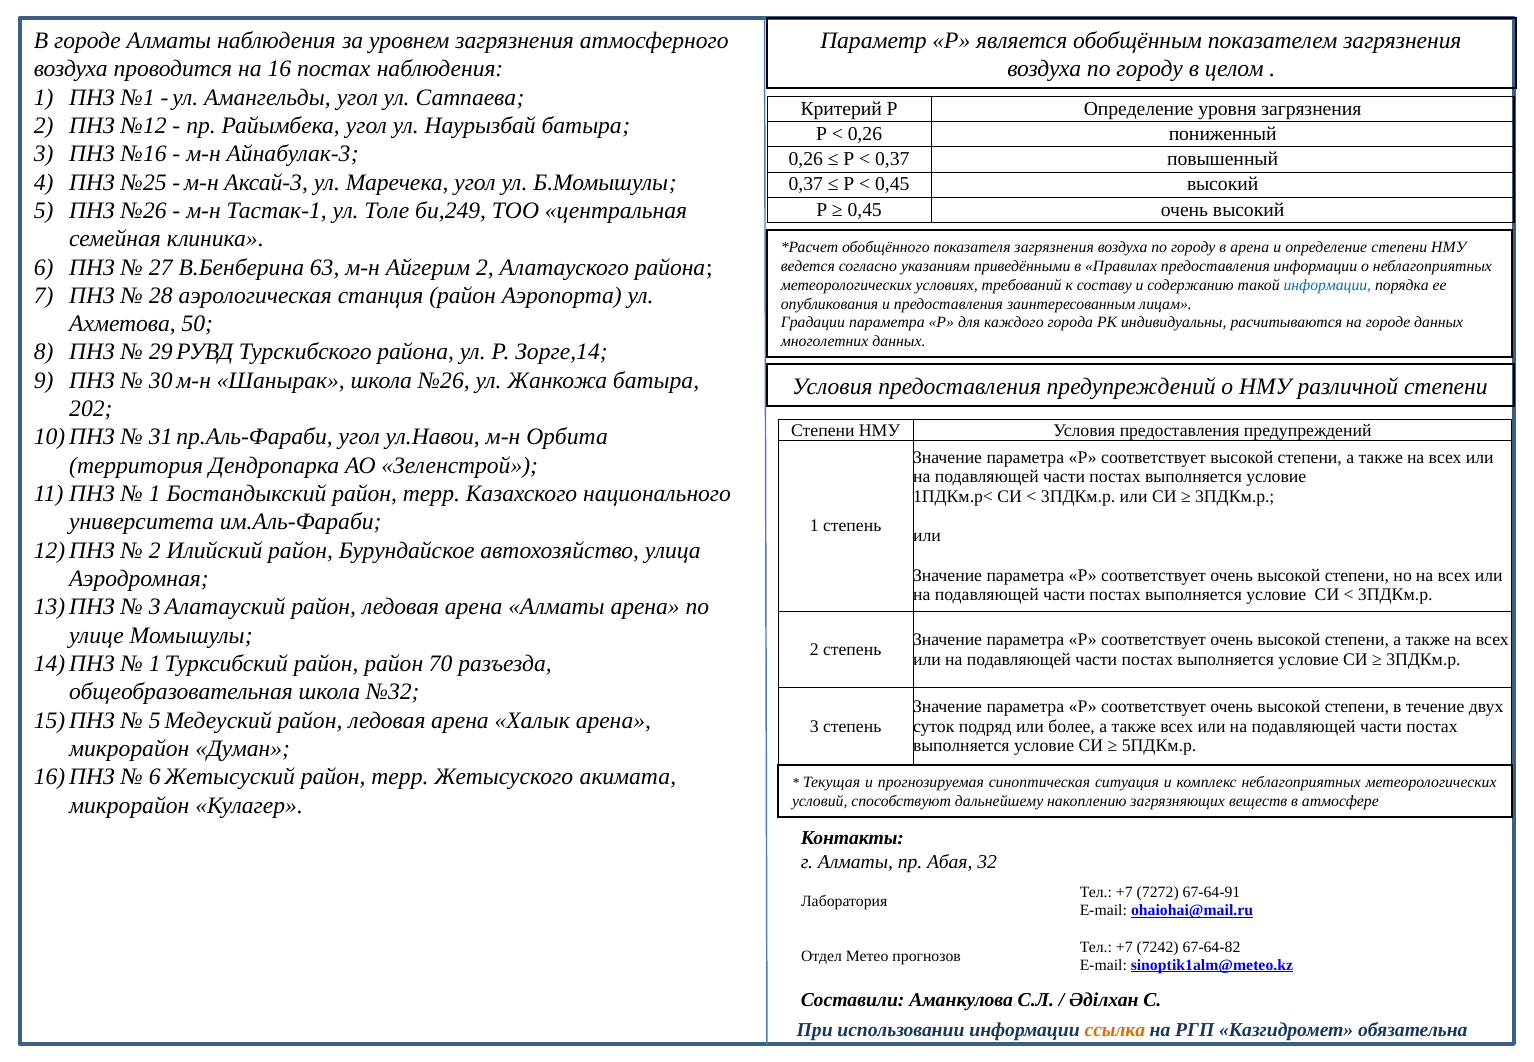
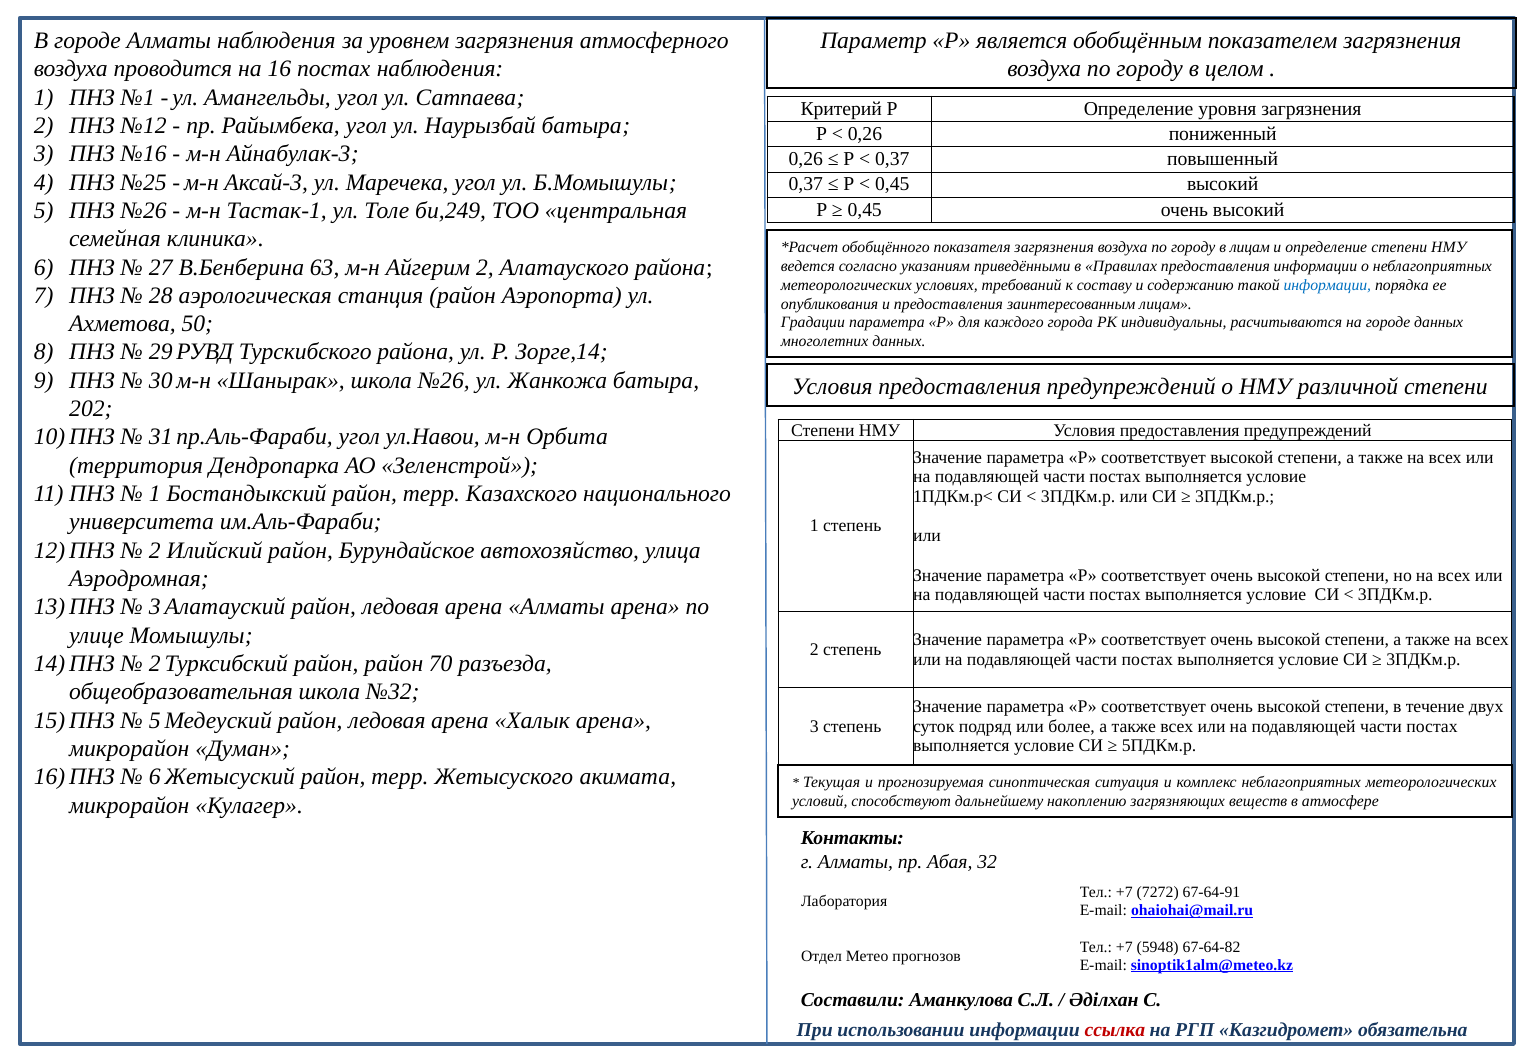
в арена: арена -> лицам
1 at (155, 664): 1 -> 2
7242: 7242 -> 5948
ссылка colour: orange -> red
